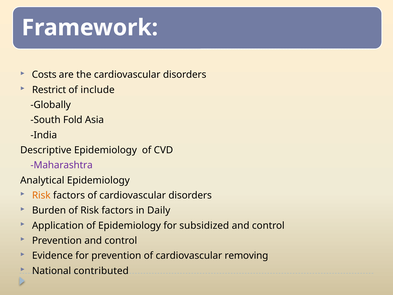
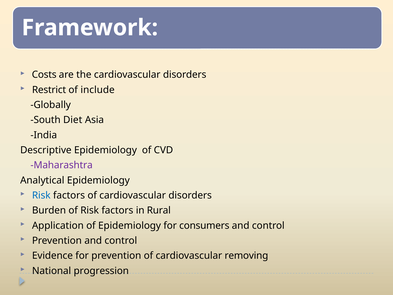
Fold: Fold -> Diet
Risk at (41, 195) colour: orange -> blue
Daily: Daily -> Rural
subsidized: subsidized -> consumers
contributed: contributed -> progression
